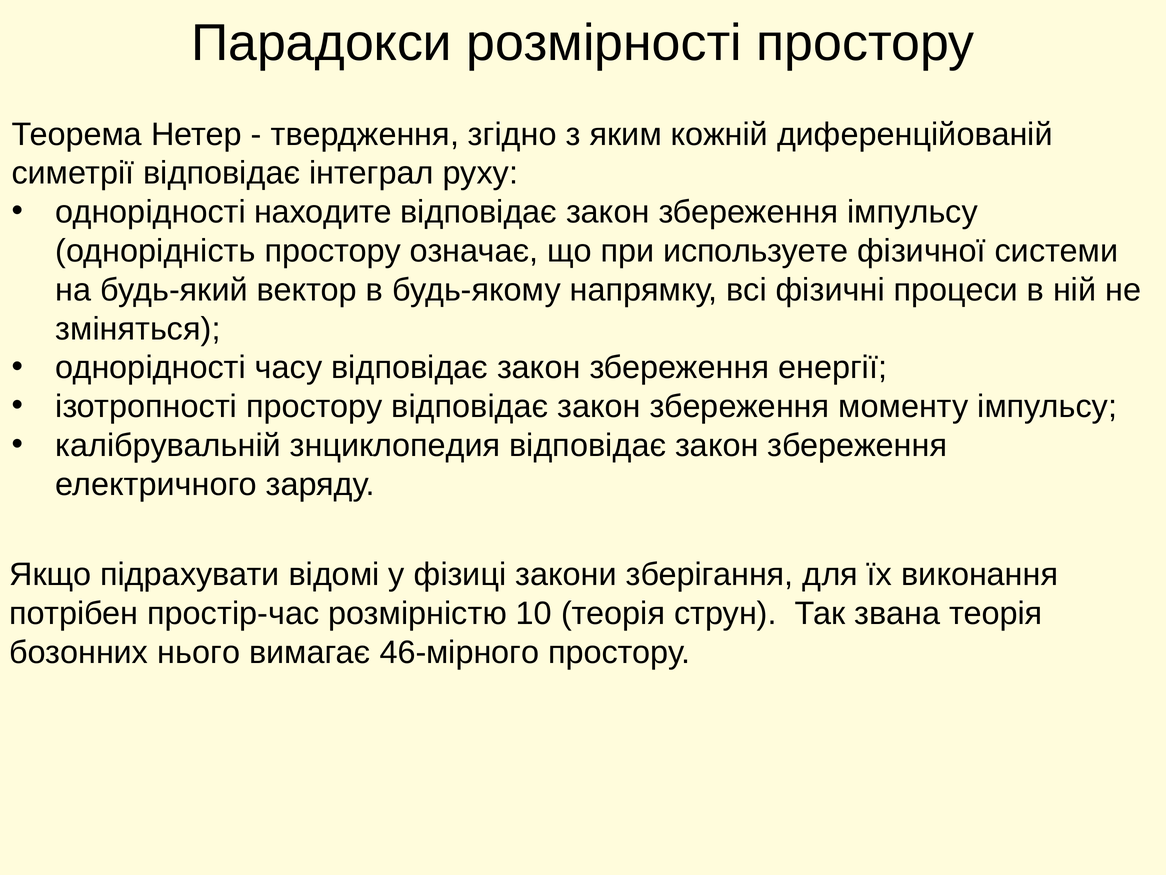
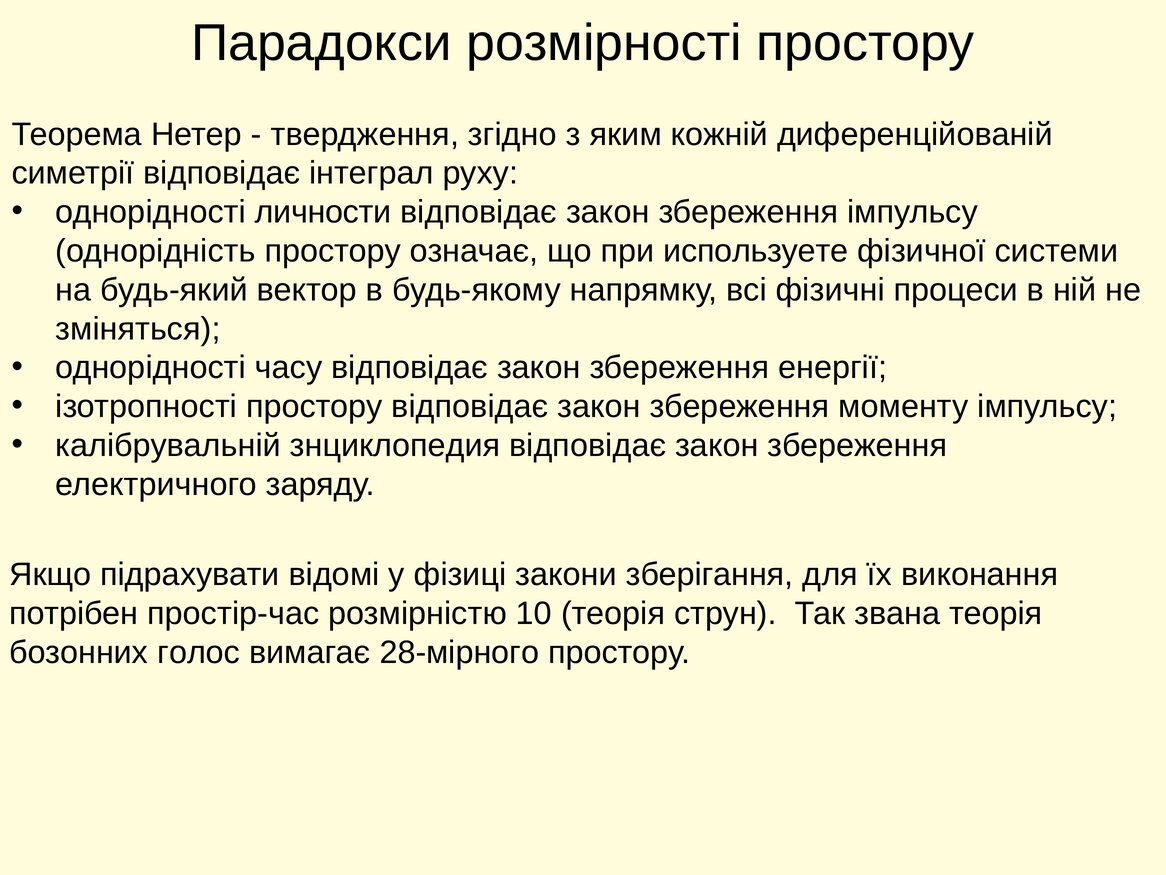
находите: находите -> личности
нього: нього -> голос
46-мірного: 46-мірного -> 28-мірного
